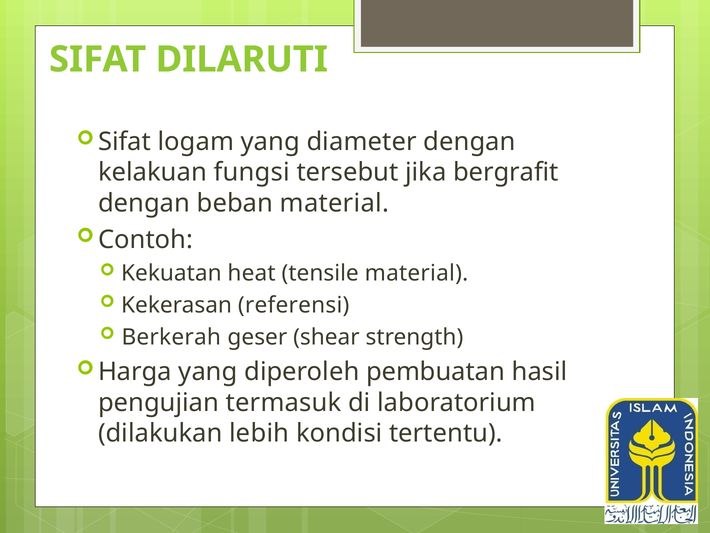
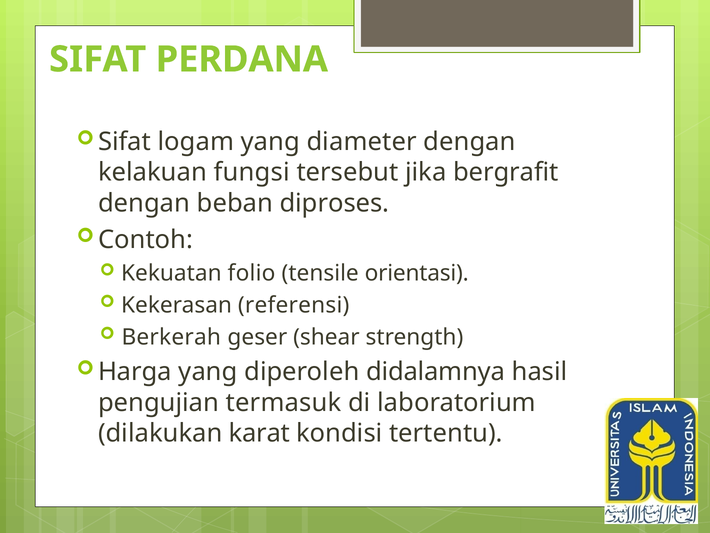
DILARUTI: DILARUTI -> PERDANA
beban material: material -> diproses
heat: heat -> folio
tensile material: material -> orientasi
pembuatan: pembuatan -> didalamnya
lebih: lebih -> karat
